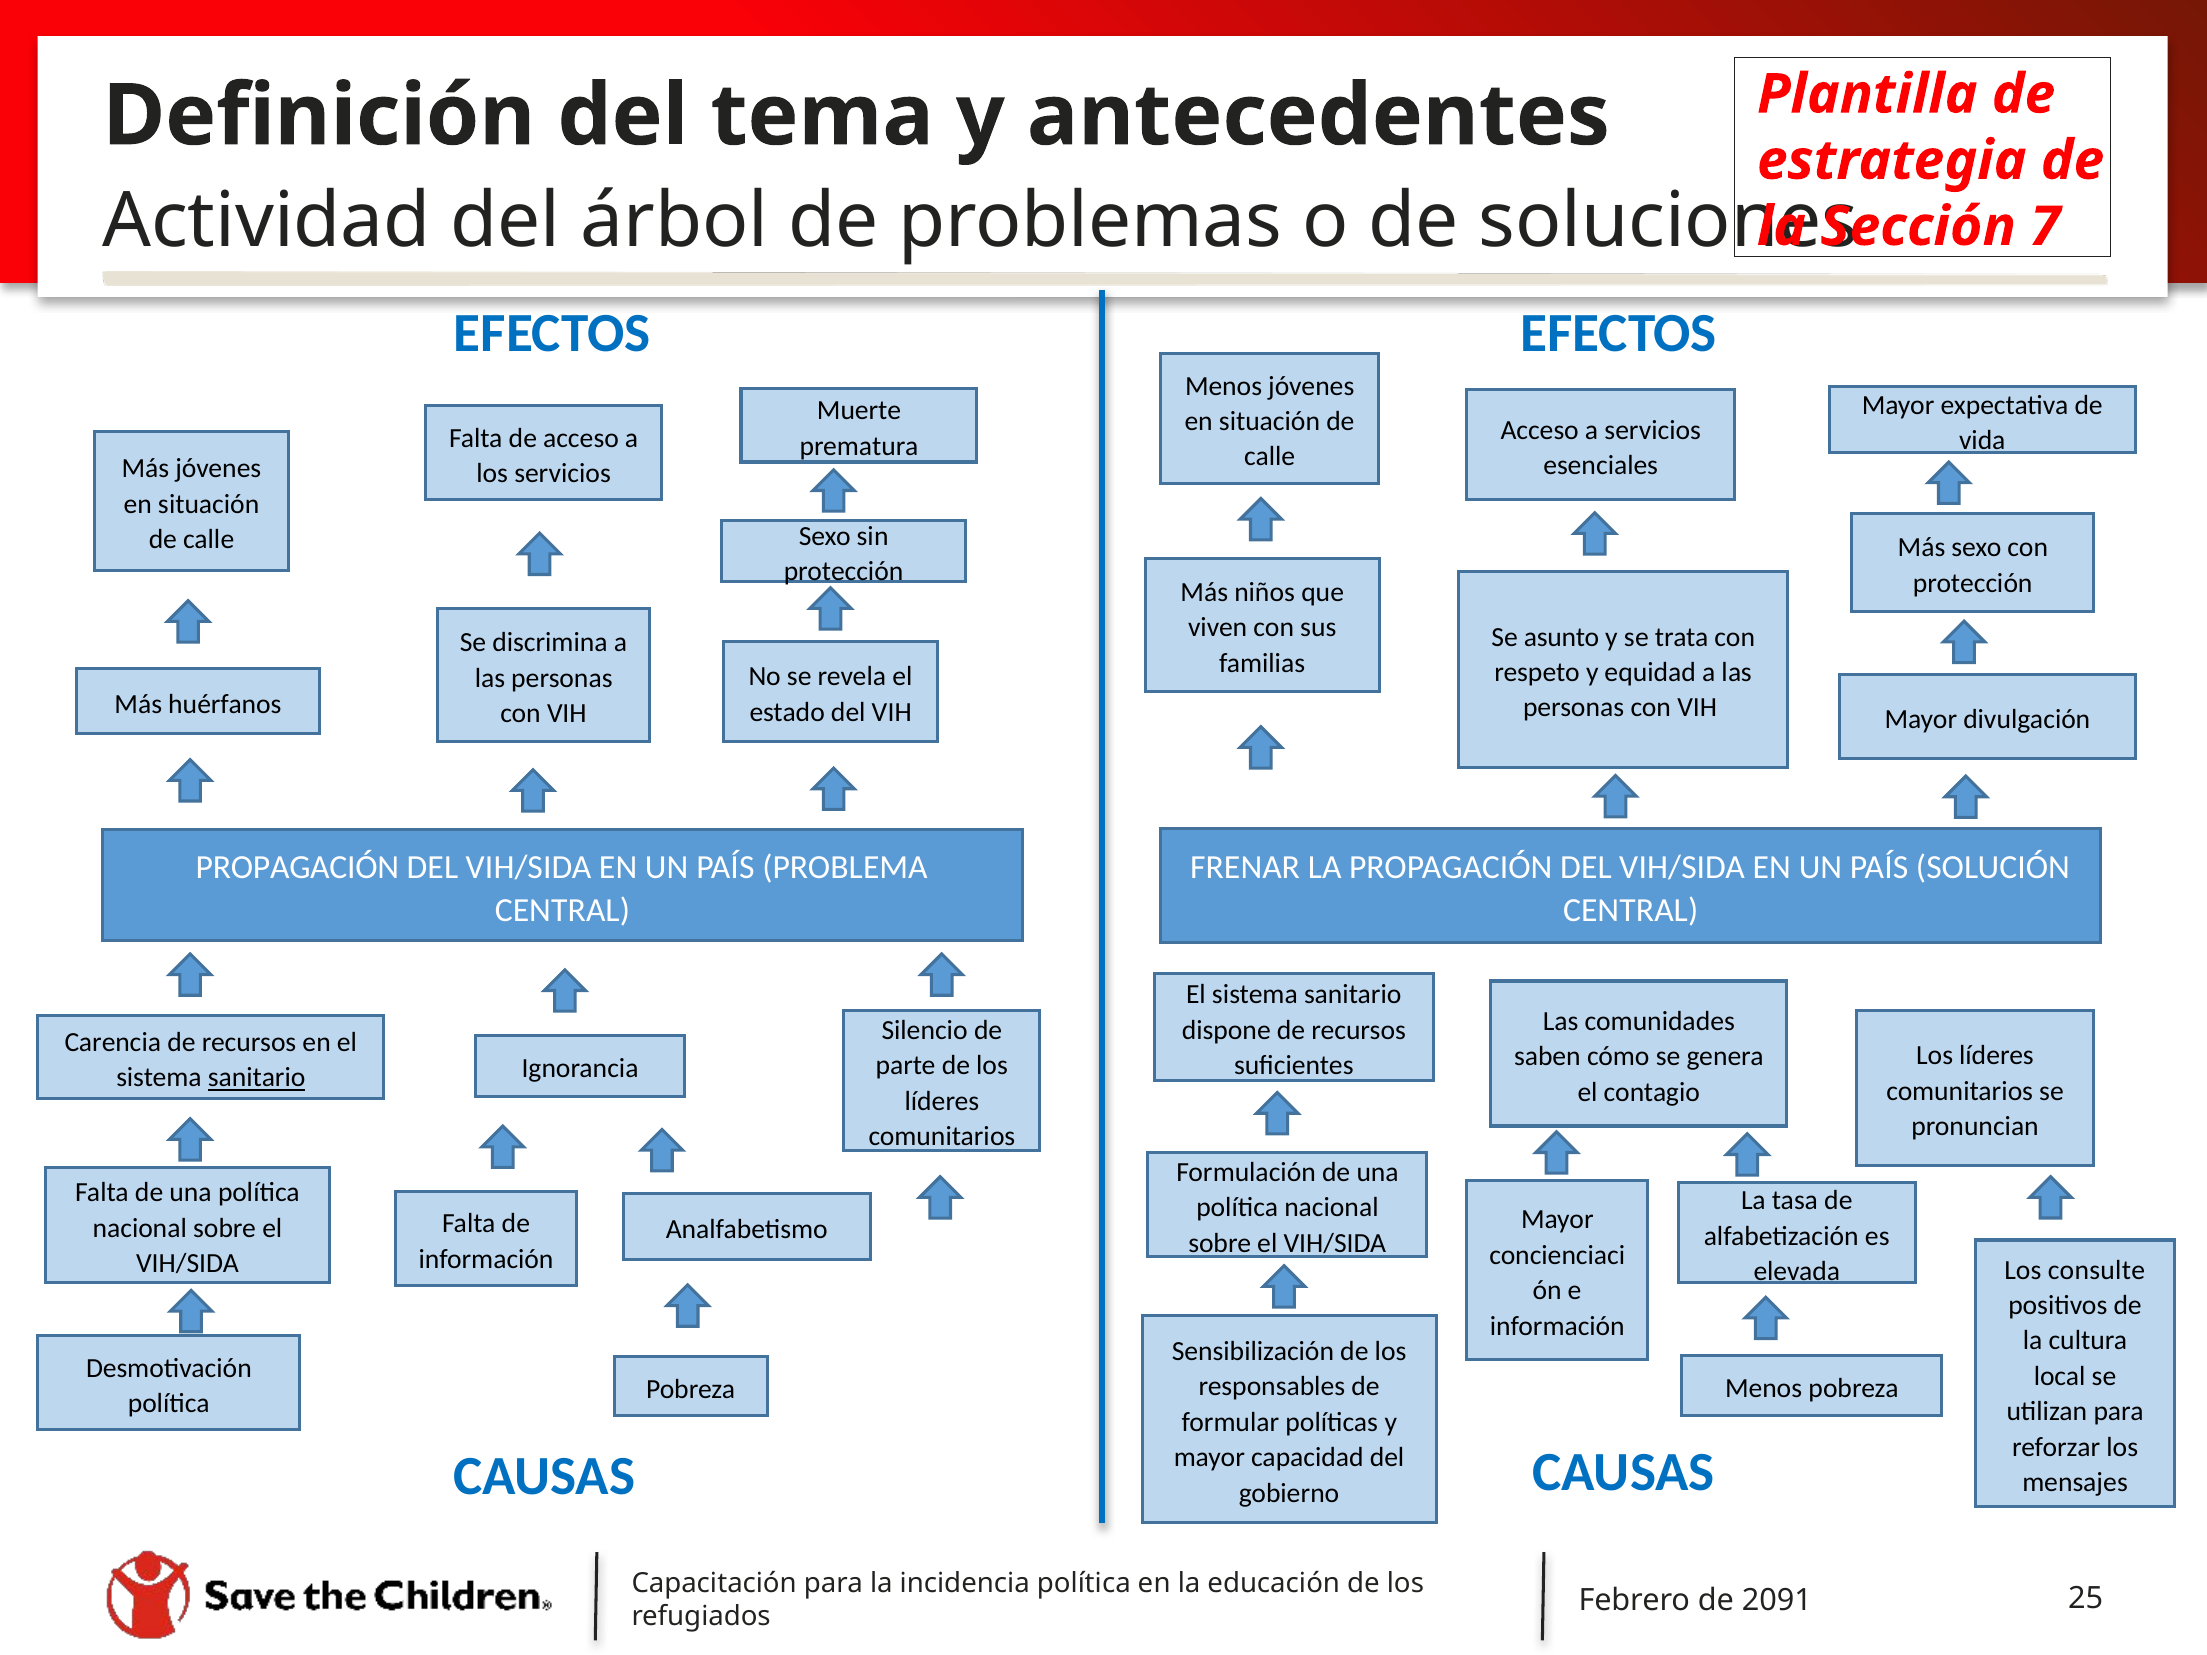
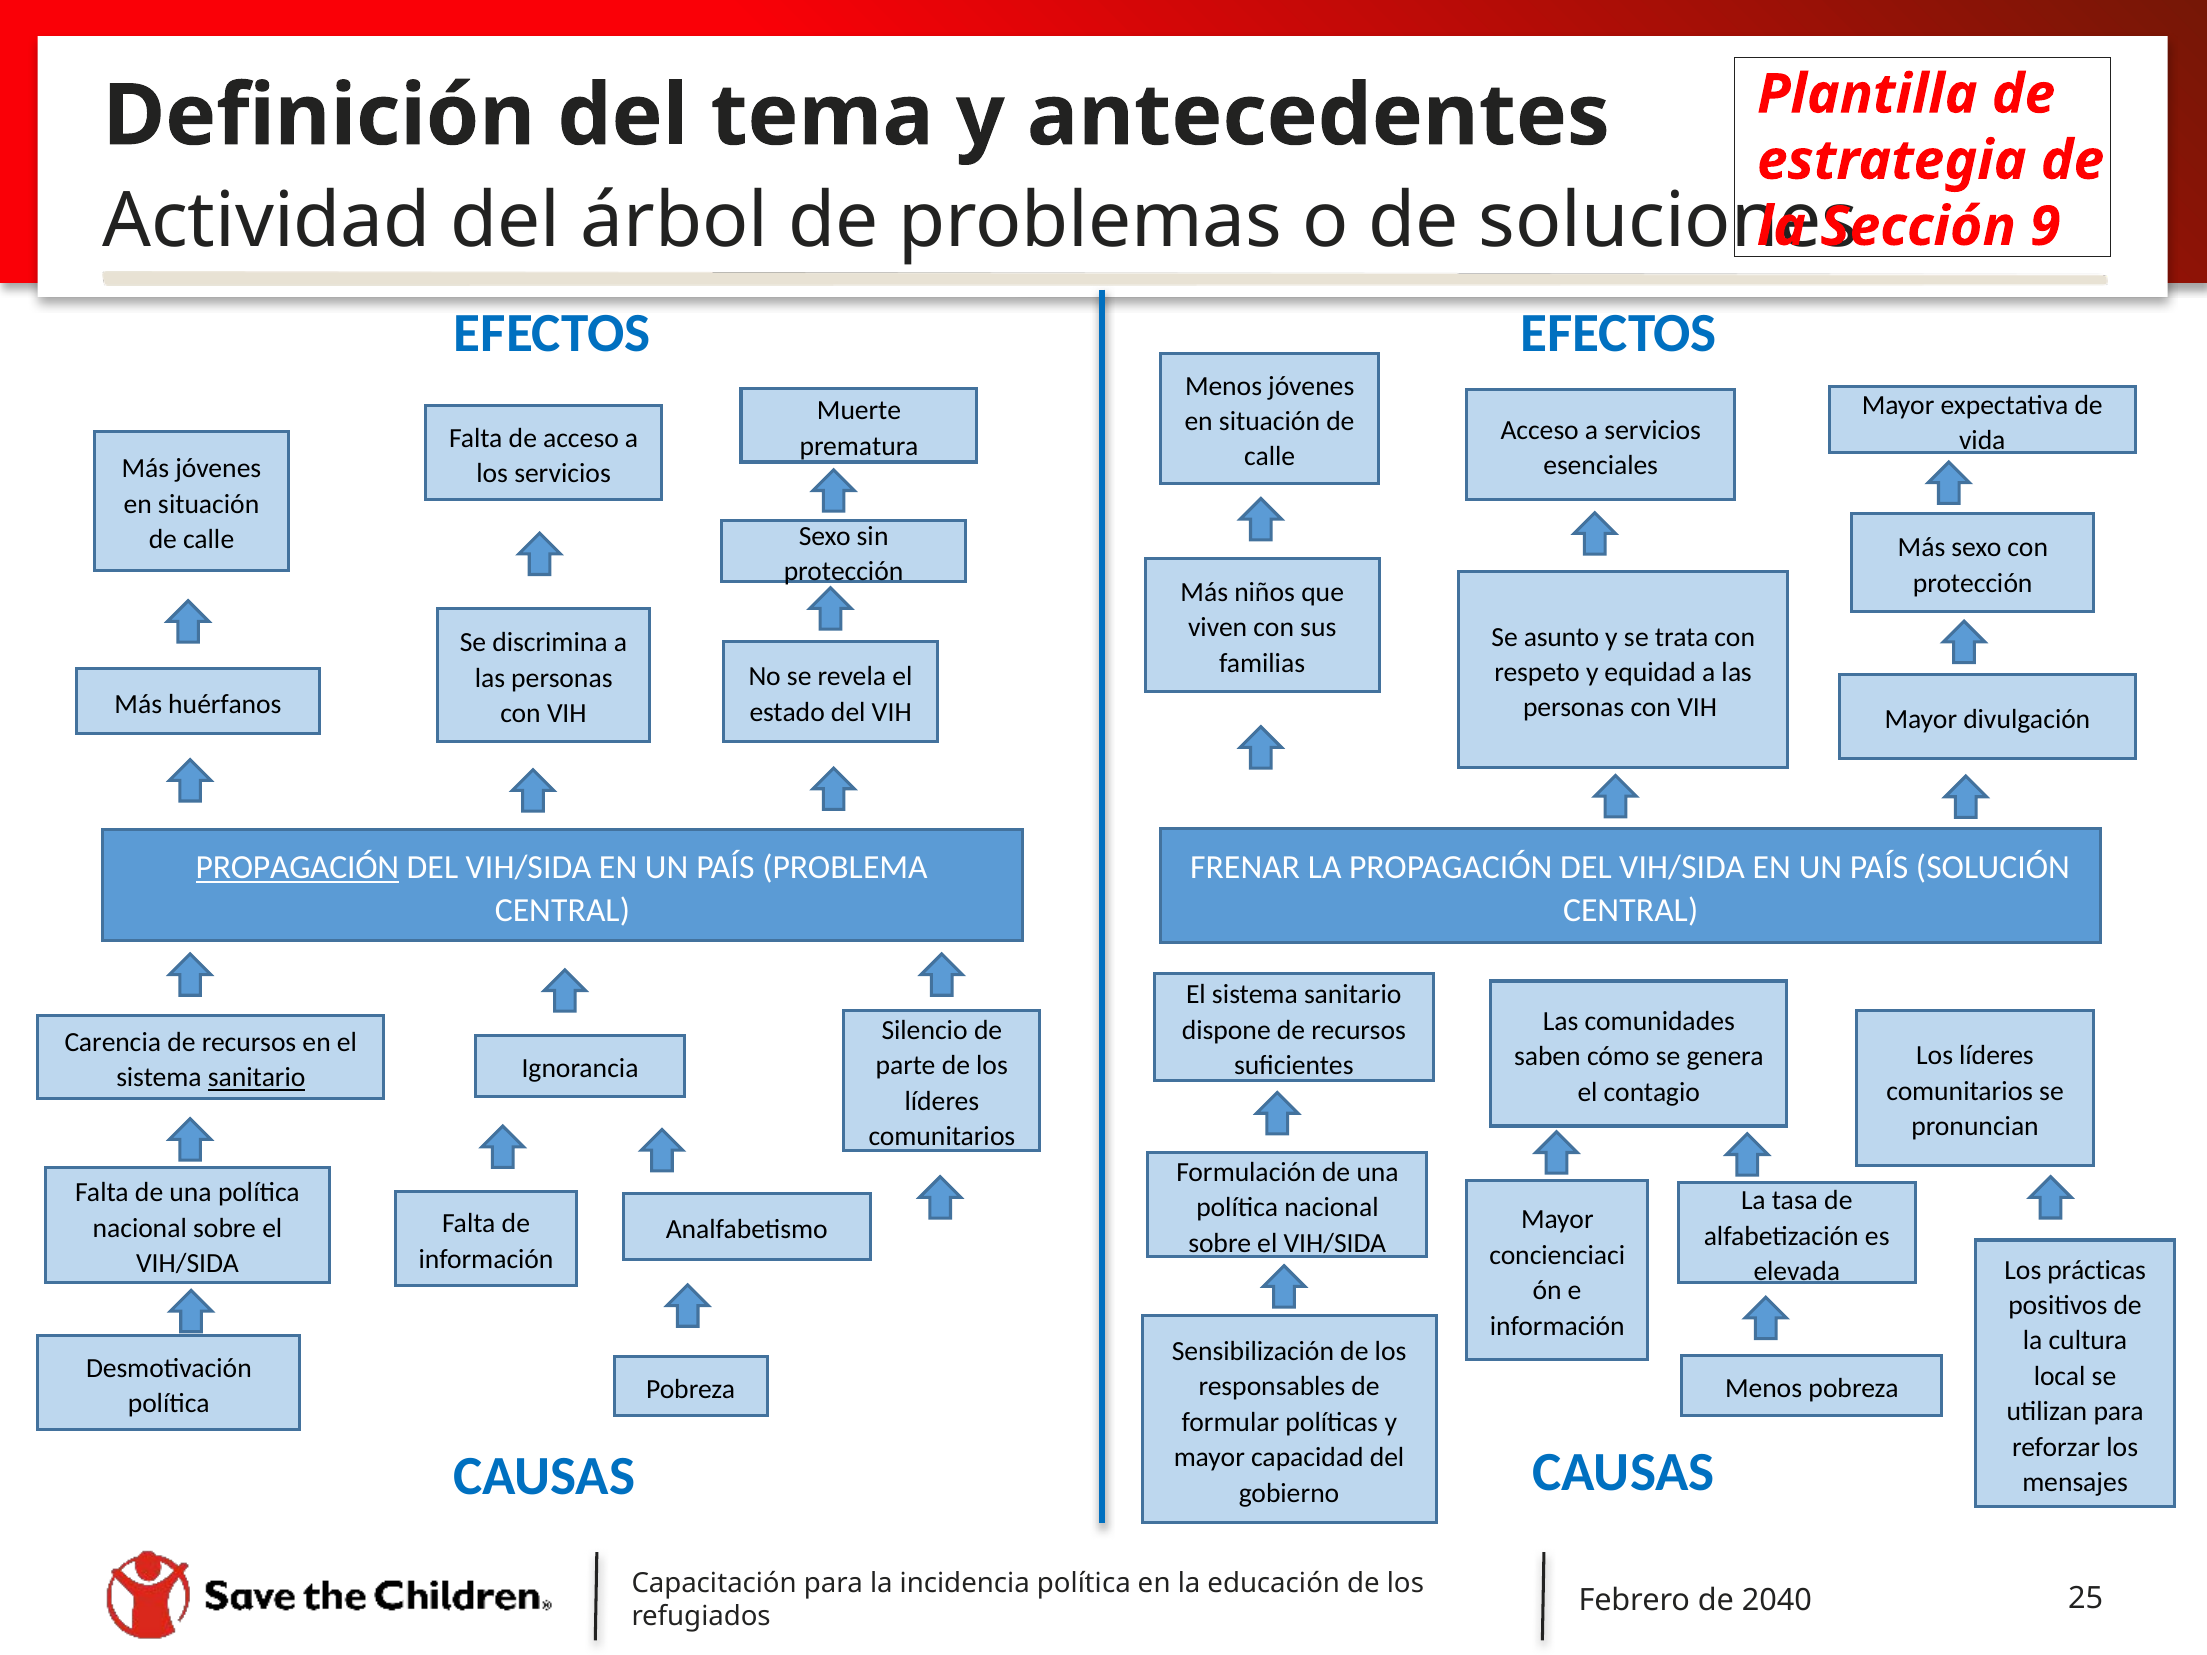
7: 7 -> 9
PROPAGACIÓN at (297, 867) underline: none -> present
consulte: consulte -> prácticas
2091: 2091 -> 2040
